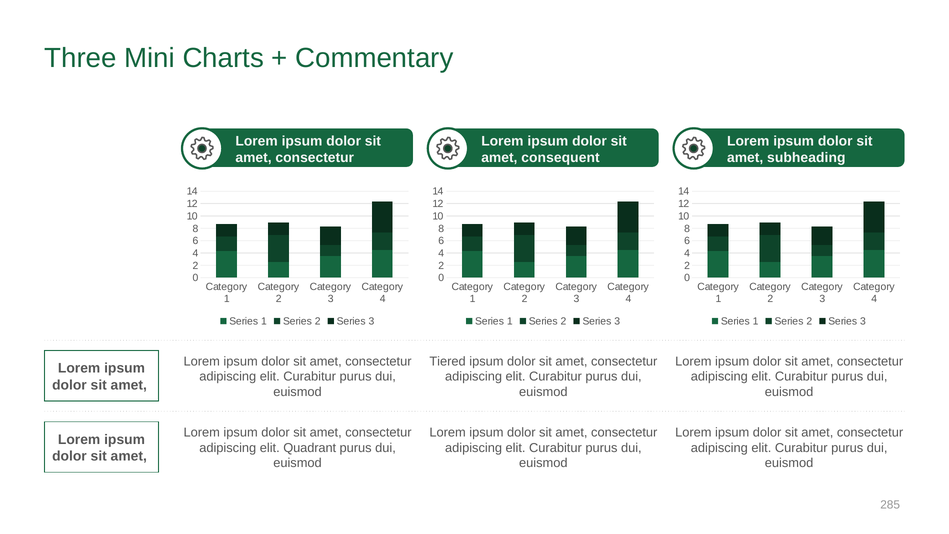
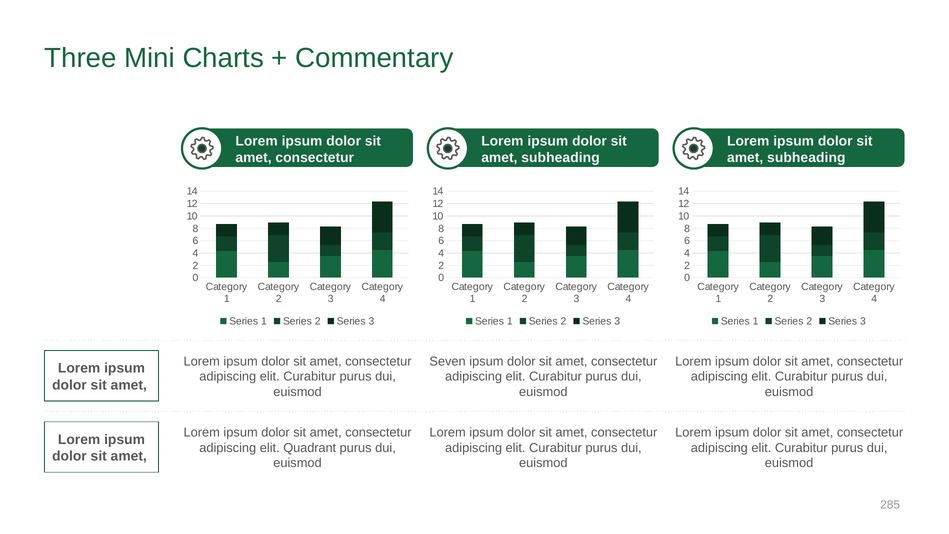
consequent at (560, 158): consequent -> subheading
Tiered: Tiered -> Seven
